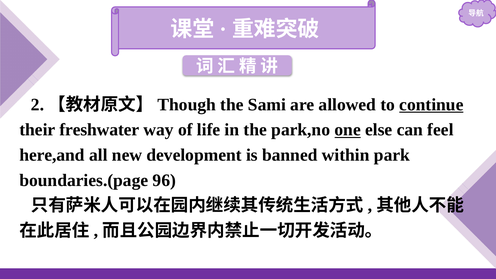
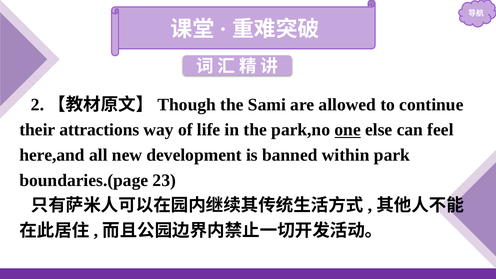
continue underline: present -> none
freshwater: freshwater -> attractions
96: 96 -> 23
